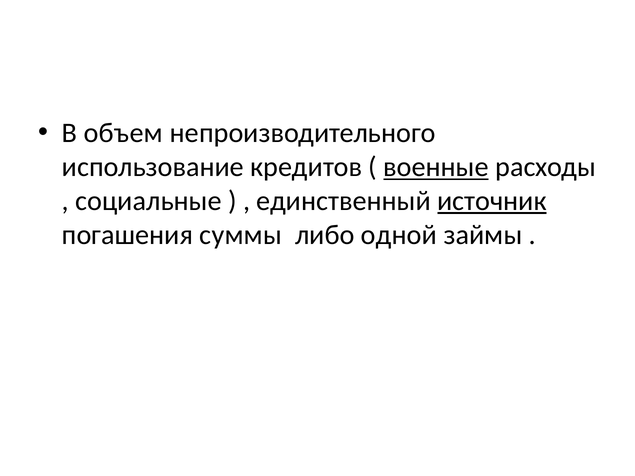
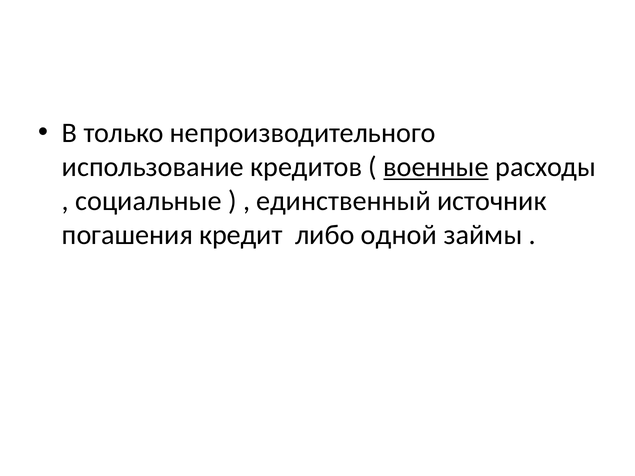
объем: объем -> только
источник underline: present -> none
суммы: суммы -> кредит
